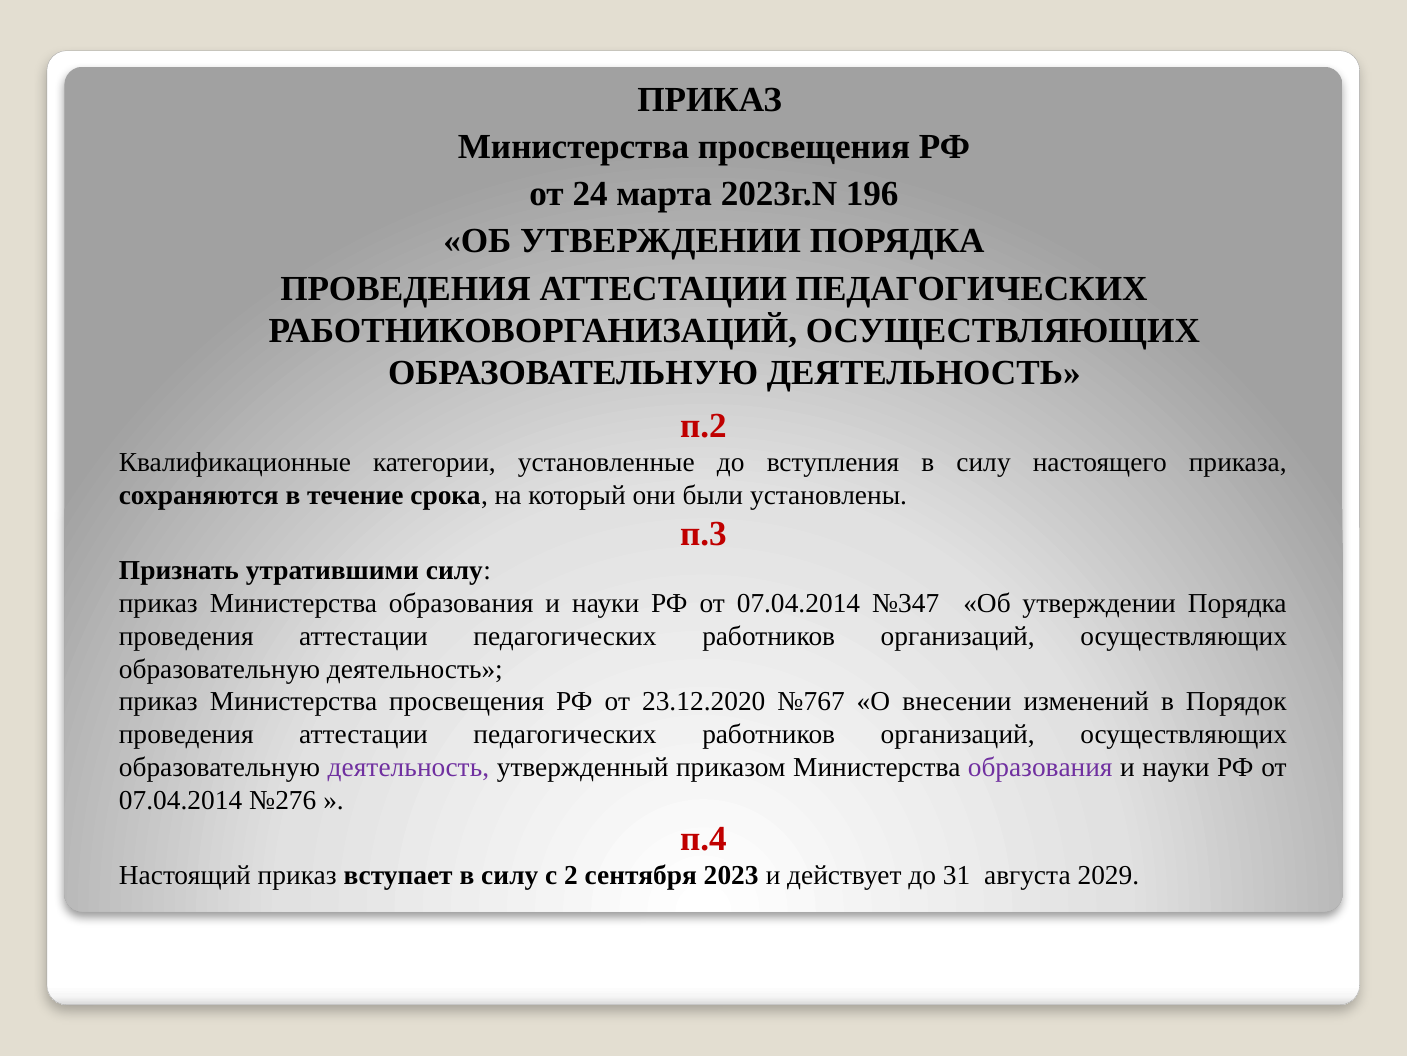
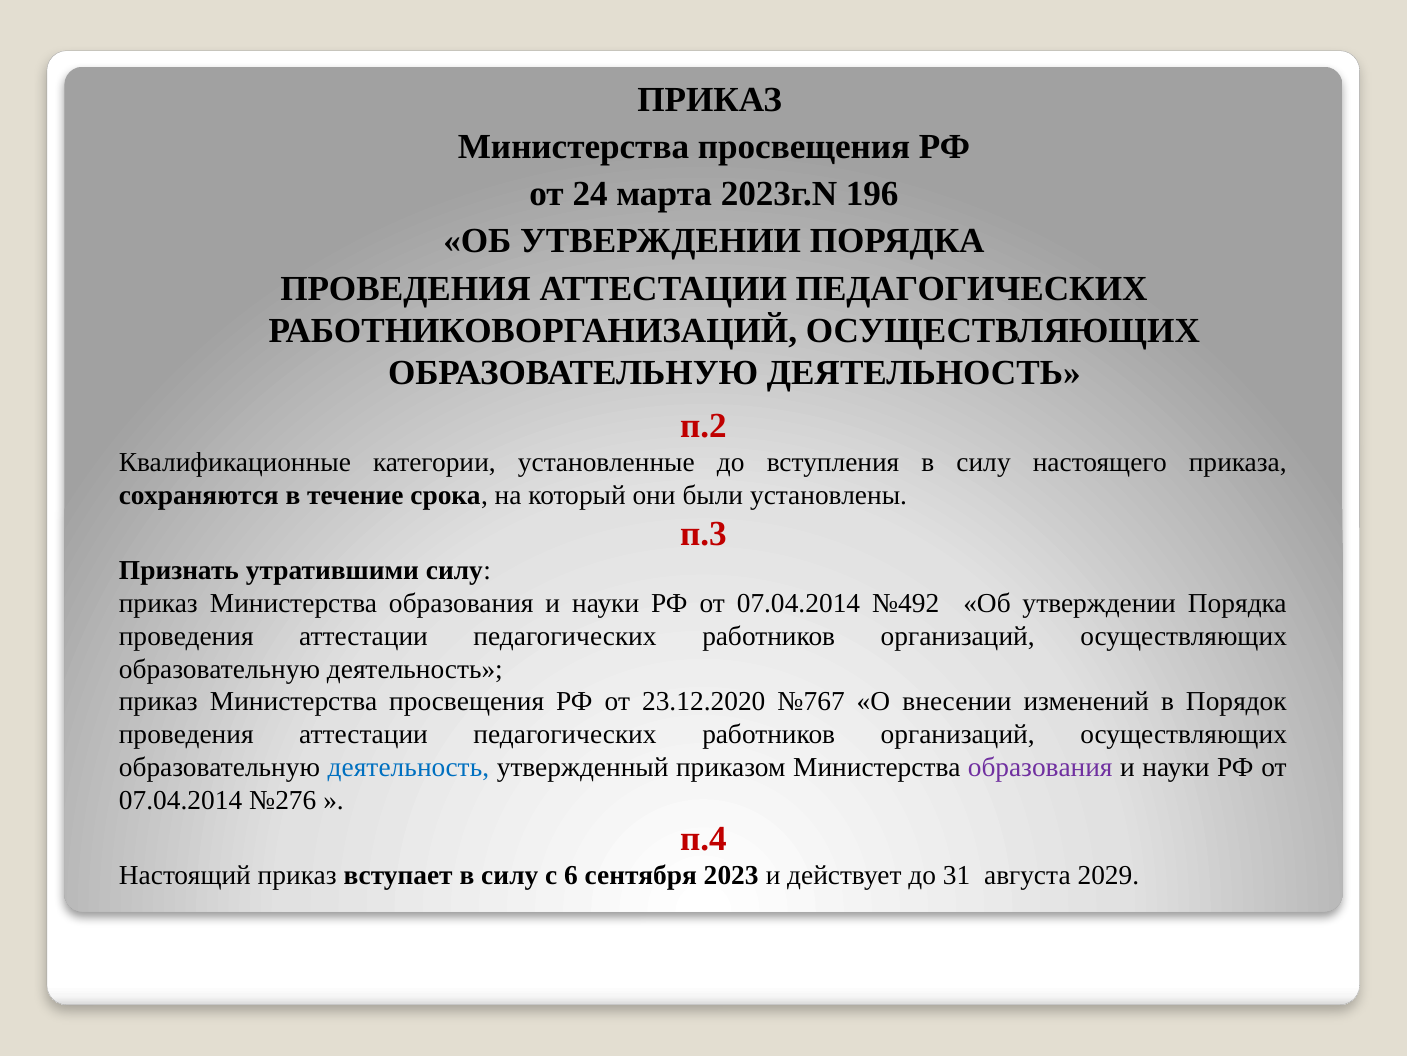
№347: №347 -> №492
деятельность at (408, 767) colour: purple -> blue
2: 2 -> 6
